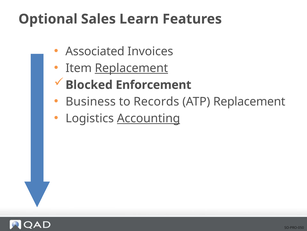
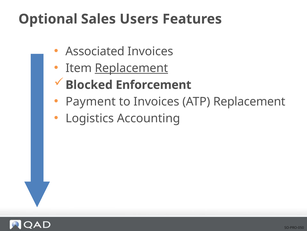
Learn: Learn -> Users
Business: Business -> Payment
to Records: Records -> Invoices
Accounting underline: present -> none
